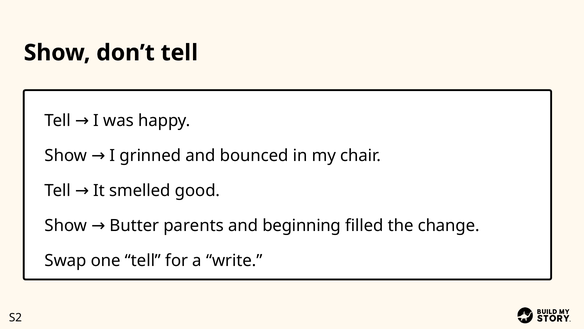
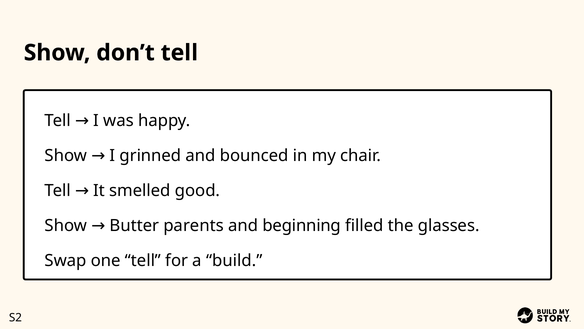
change: change -> glasses
write: write -> build
